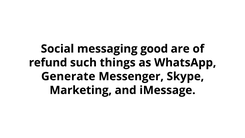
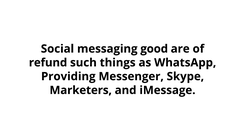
Generate: Generate -> Providing
Marketing: Marketing -> Marketers
